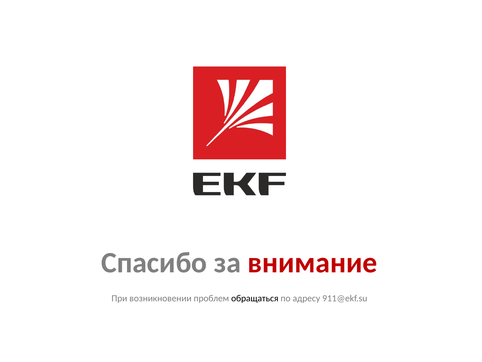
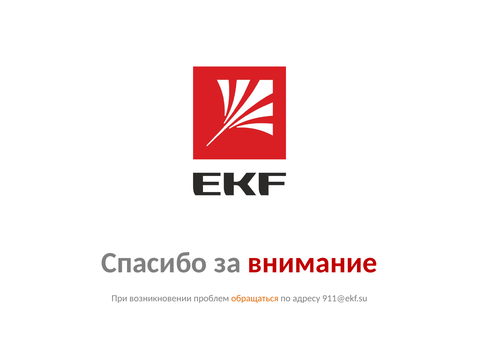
обращаться colour: black -> orange
